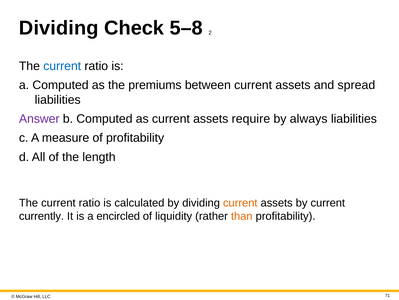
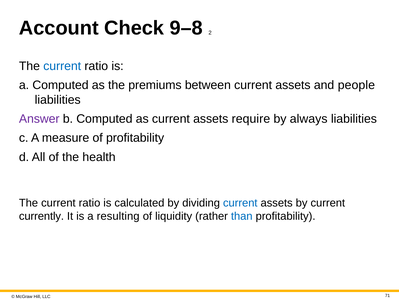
Dividing at (59, 28): Dividing -> Account
5–8: 5–8 -> 9–8
spread: spread -> people
length: length -> health
current at (240, 202) colour: orange -> blue
encircled: encircled -> resulting
than colour: orange -> blue
